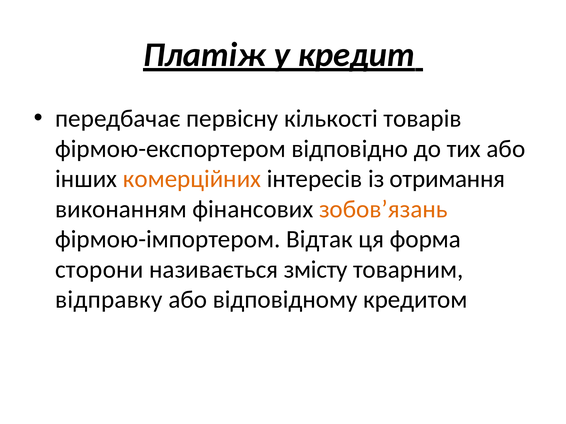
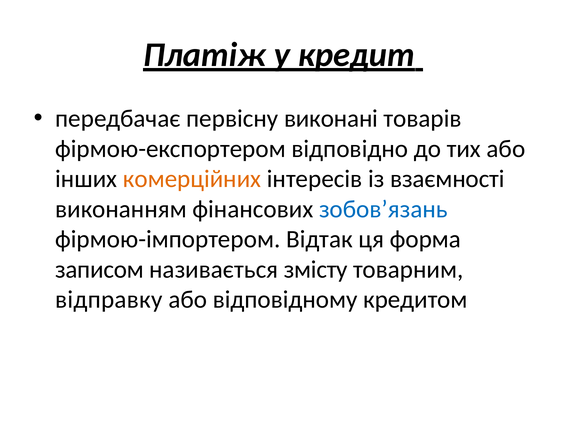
кількості: кількості -> виконані
отримання: отримання -> взаємності
зобов’язань colour: orange -> blue
сторони: сторони -> записом
